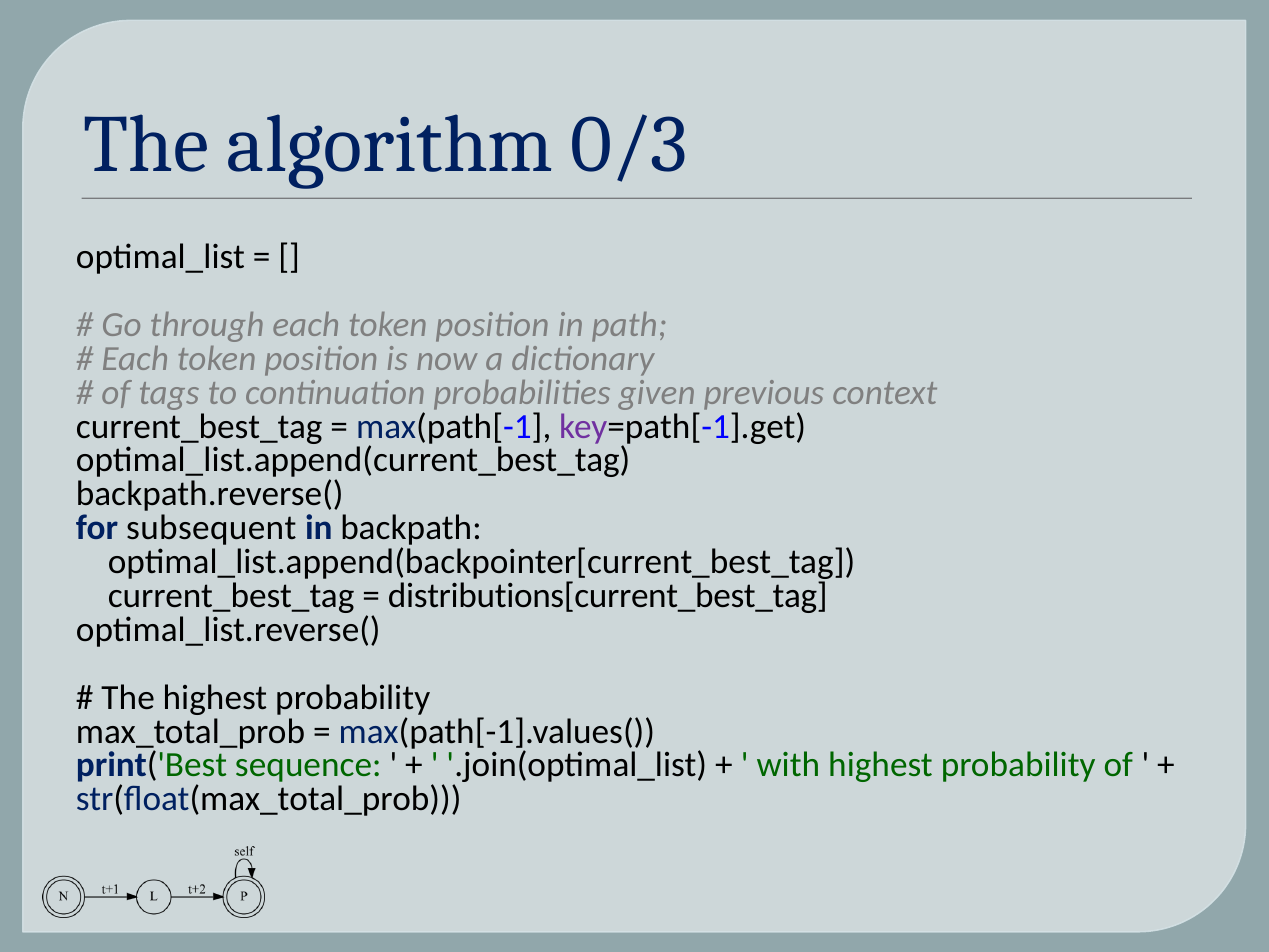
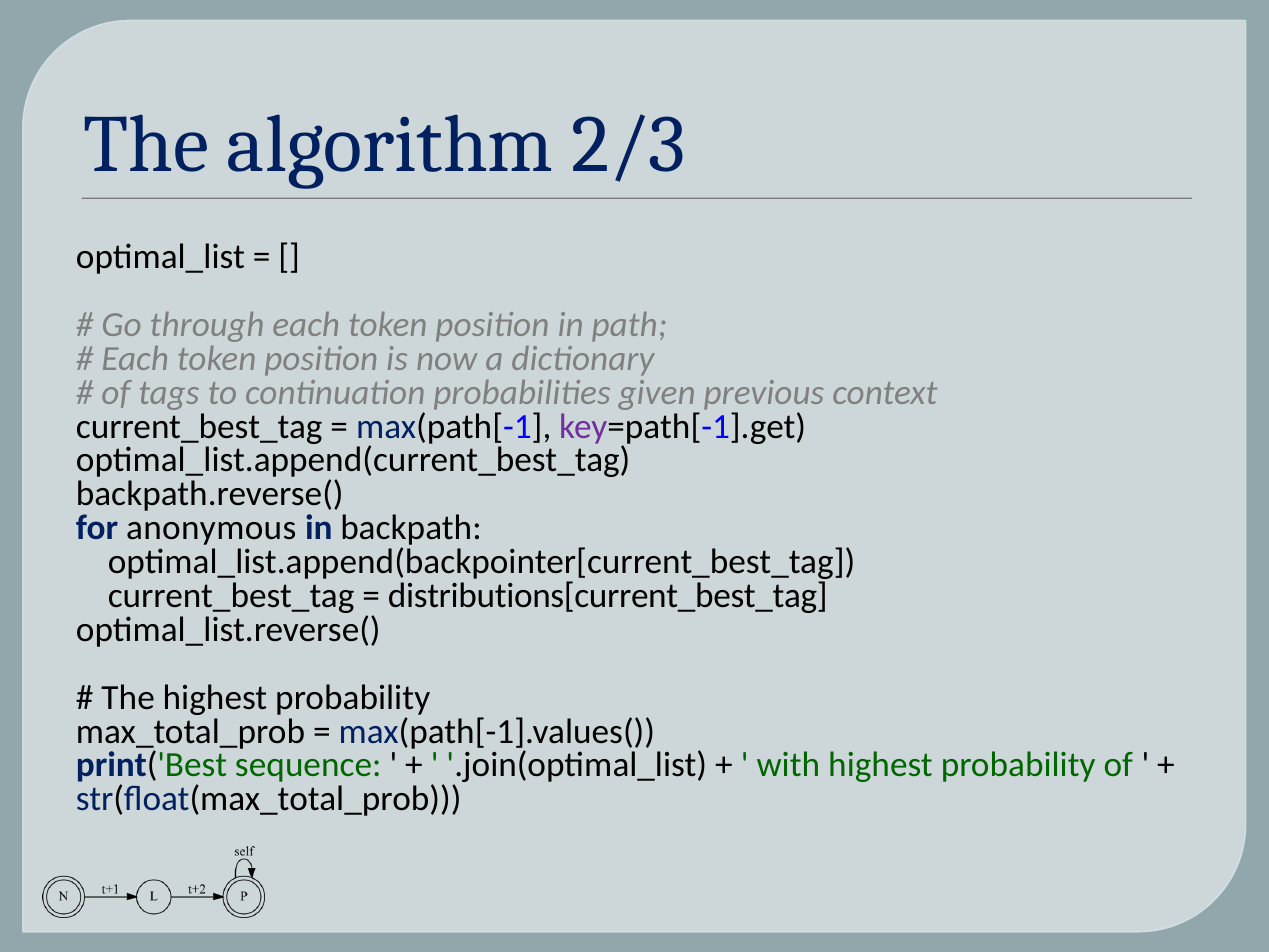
0/3: 0/3 -> 2/3
subsequent: subsequent -> anonymous
